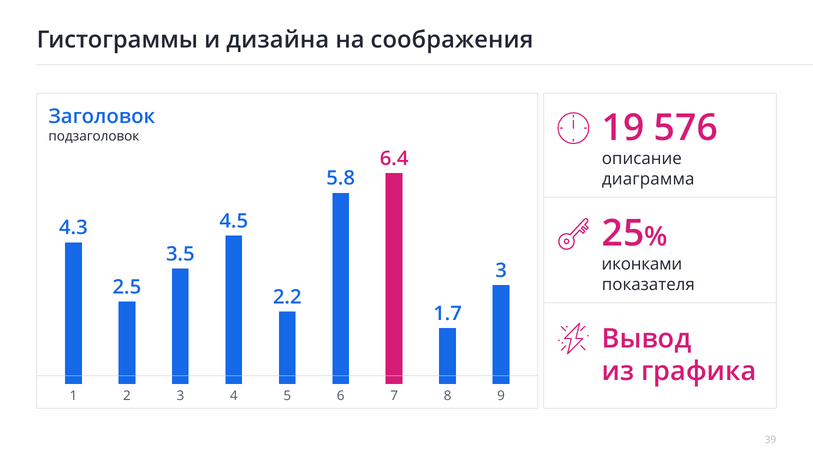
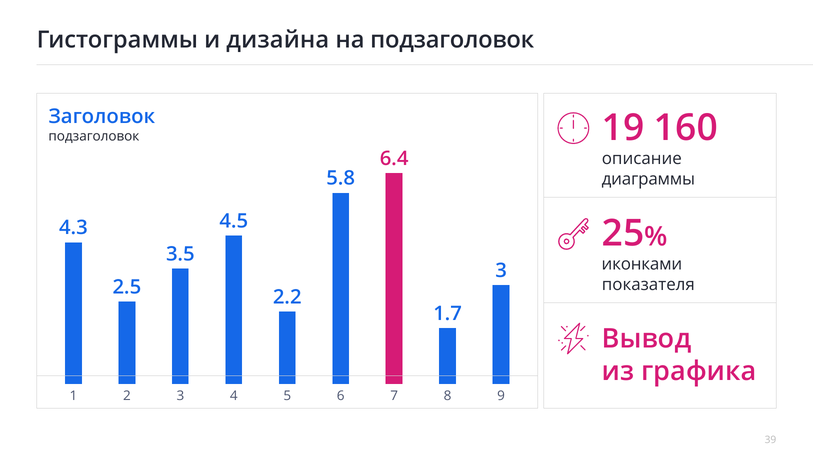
на соображения: соображения -> подзаголовок
576: 576 -> 160
диаграмма: диаграмма -> диаграммы
